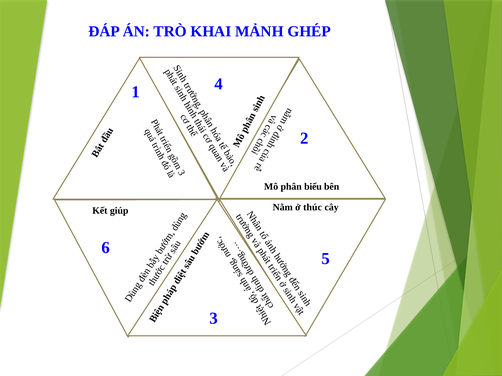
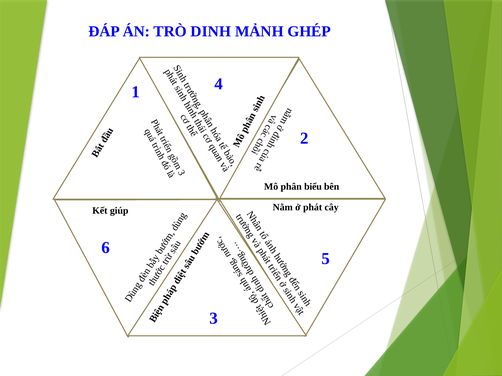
KHAI: KHAI -> DINH
thúc: thúc -> phát
